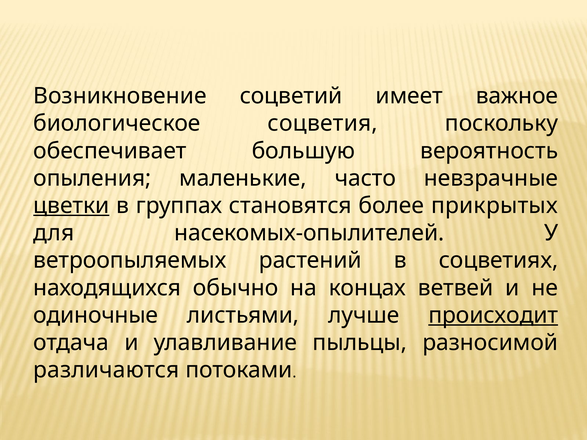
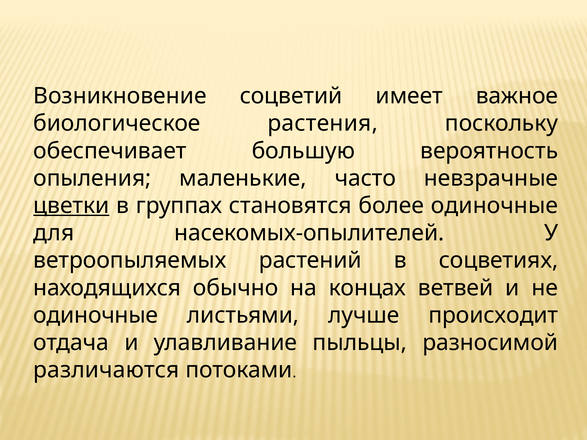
соцветия: соцветия -> растения
более прикрытых: прикрытых -> одиночные
происходит underline: present -> none
